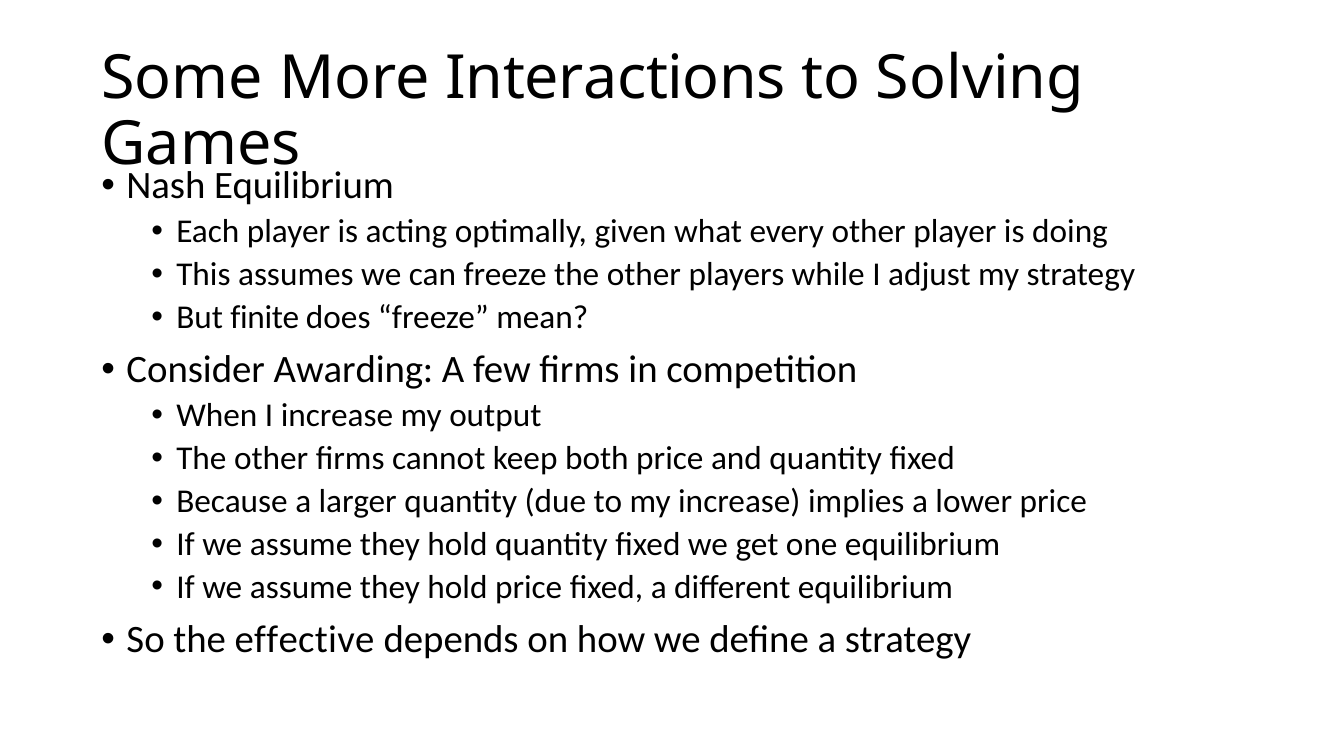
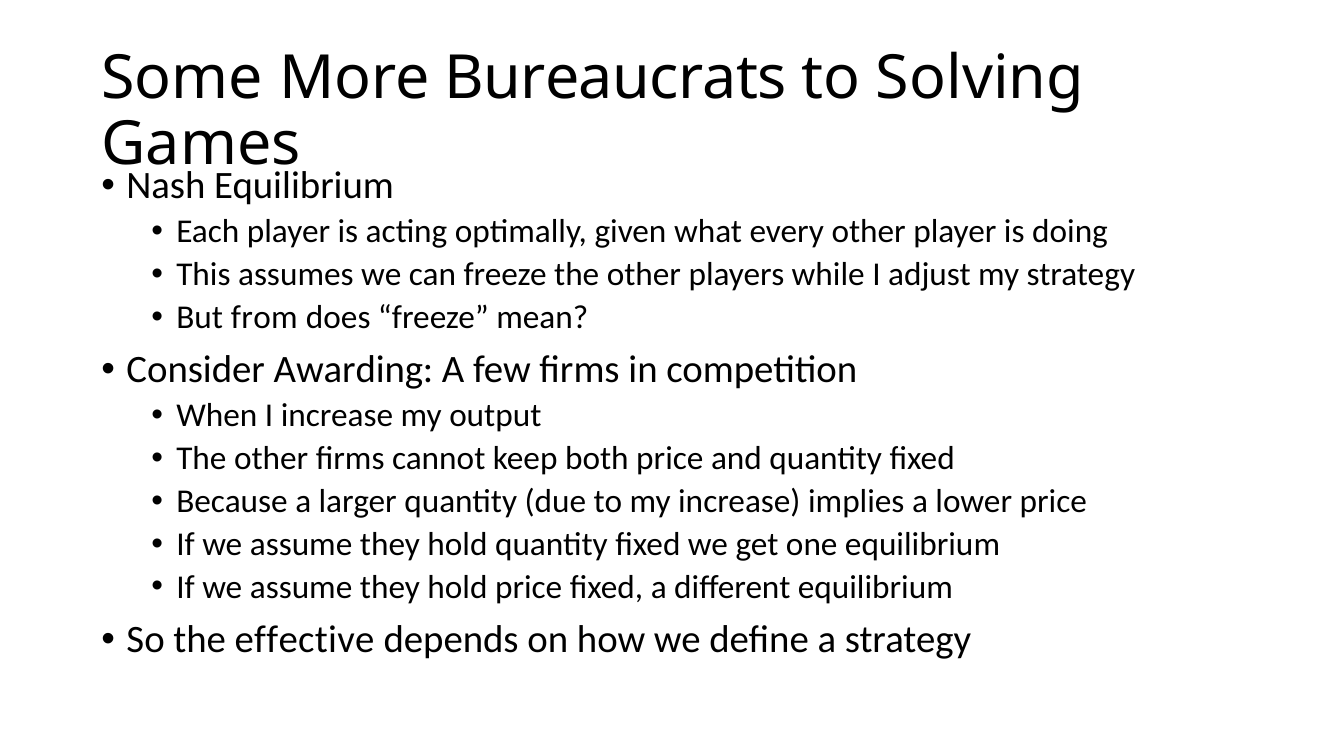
Interactions: Interactions -> Bureaucrats
finite: finite -> from
